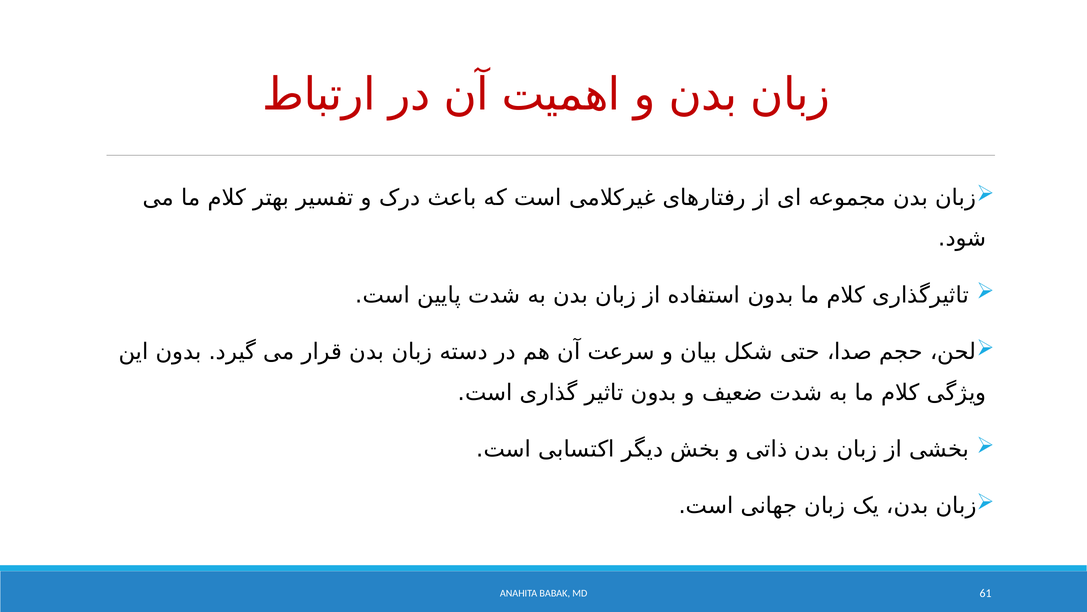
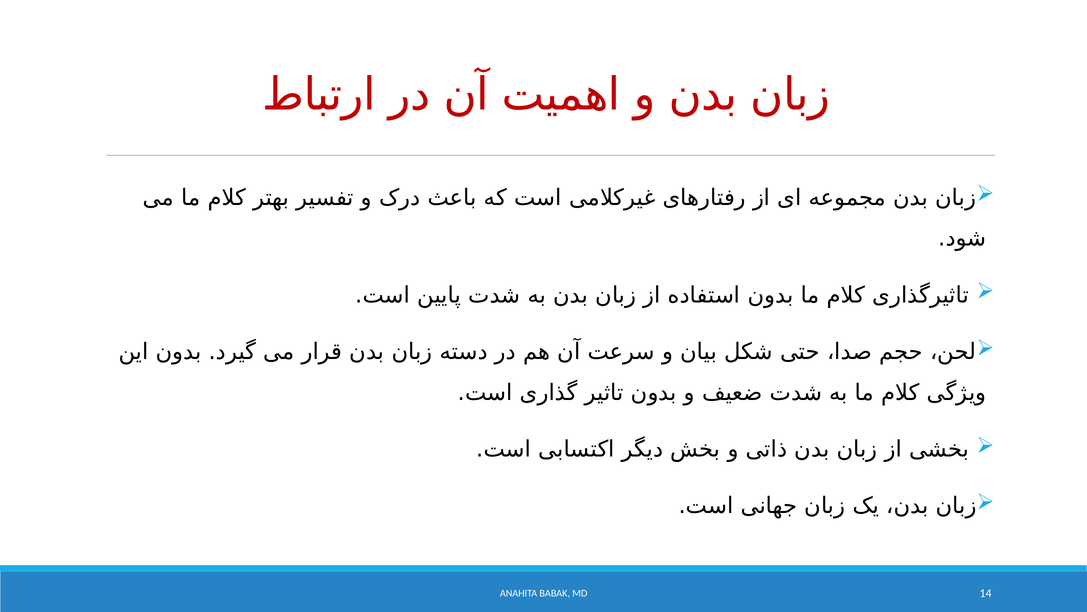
61: 61 -> 14
